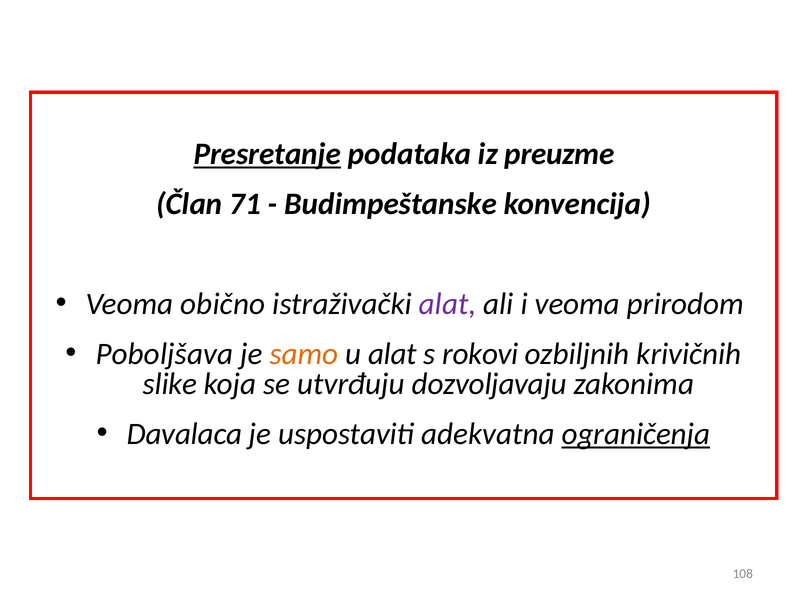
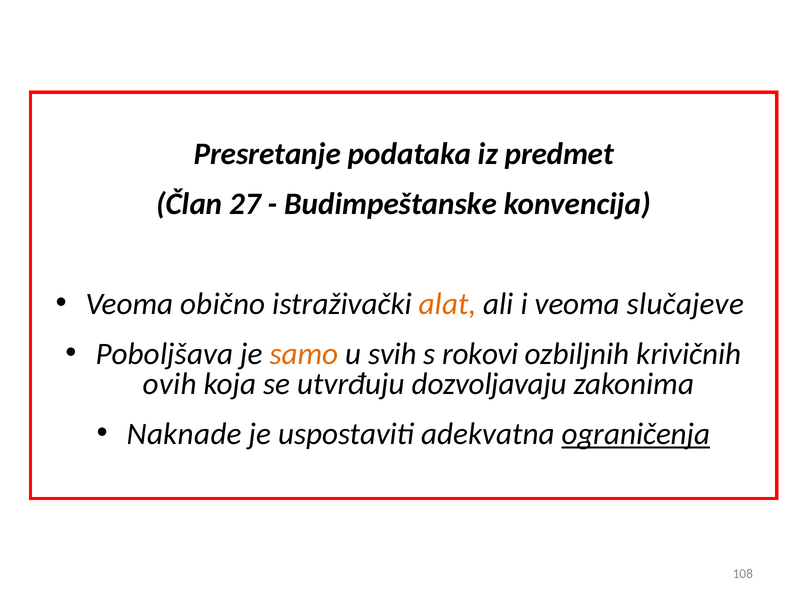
Presretanje underline: present -> none
preuzme: preuzme -> predmet
71: 71 -> 27
alat at (448, 304) colour: purple -> orange
prirodom: prirodom -> slučajeve
u alat: alat -> svih
slike: slike -> ovih
Davalaca: Davalaca -> Naknade
